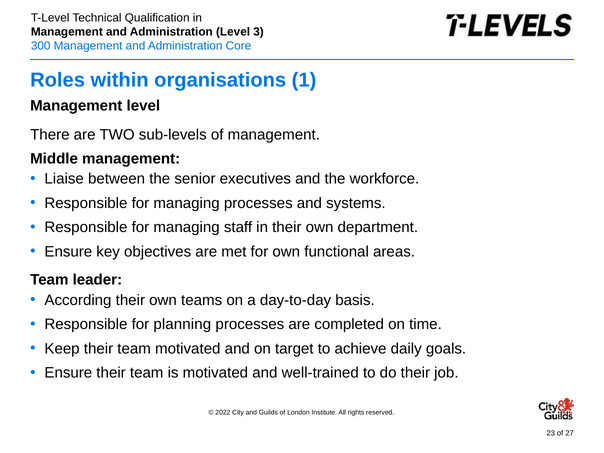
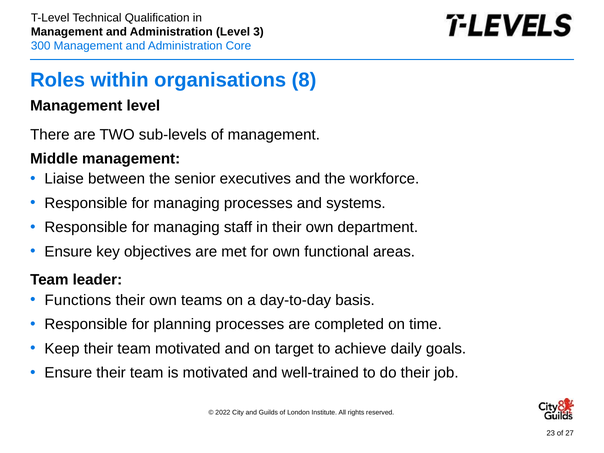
1: 1 -> 8
According: According -> Functions
